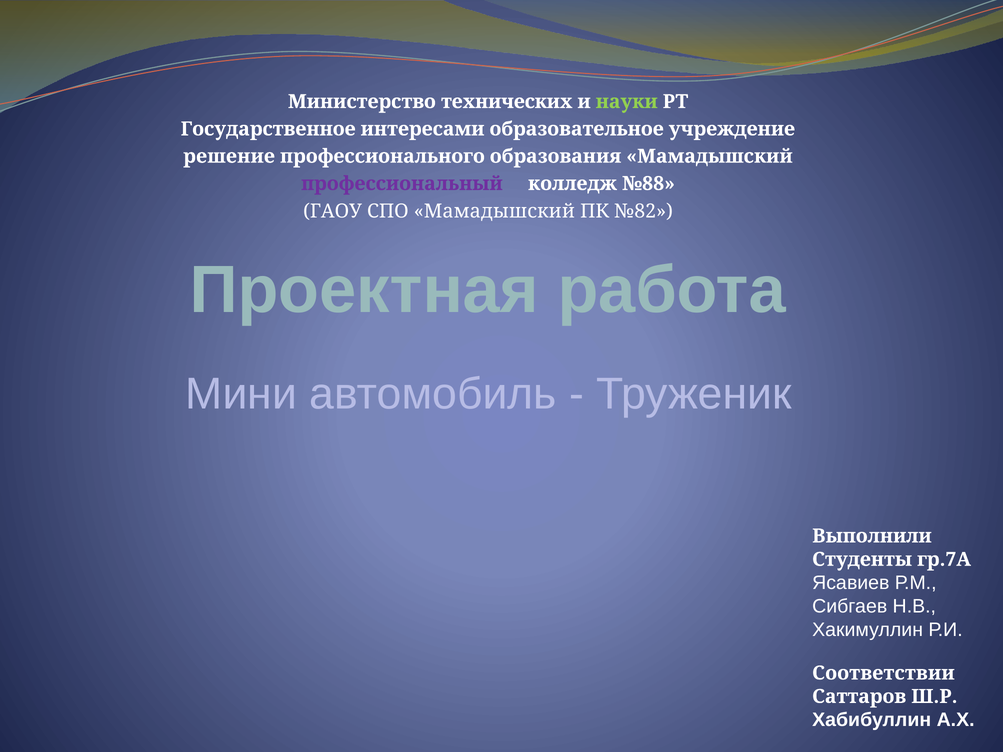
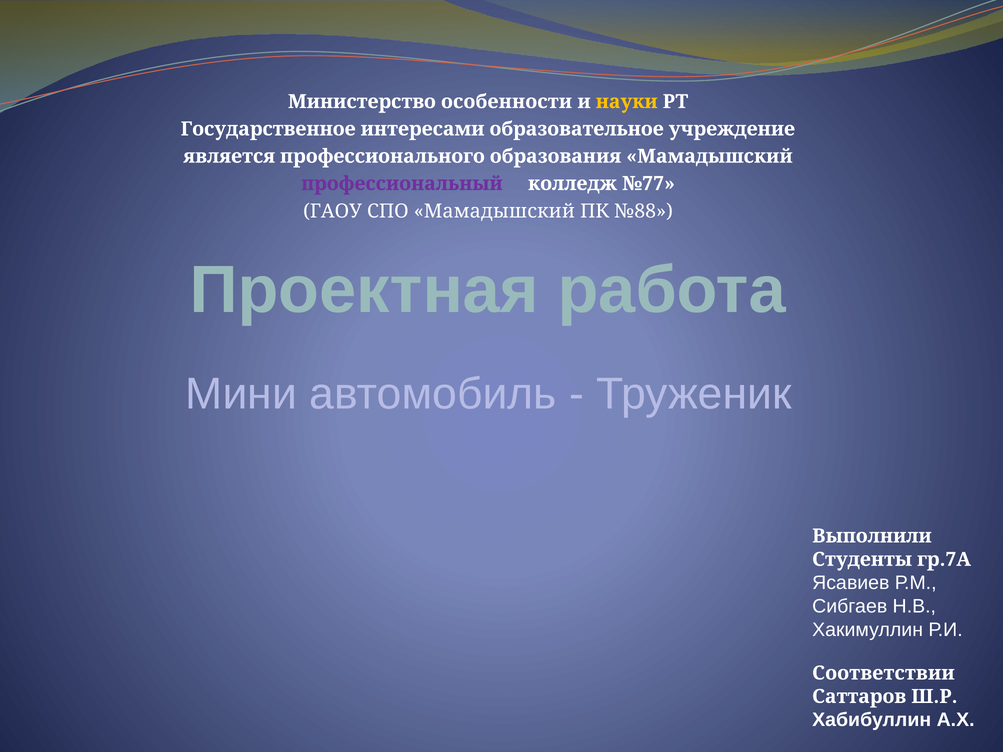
технических: технических -> особенности
науки colour: light green -> yellow
решение: решение -> является
№88: №88 -> №77
№82: №82 -> №88
